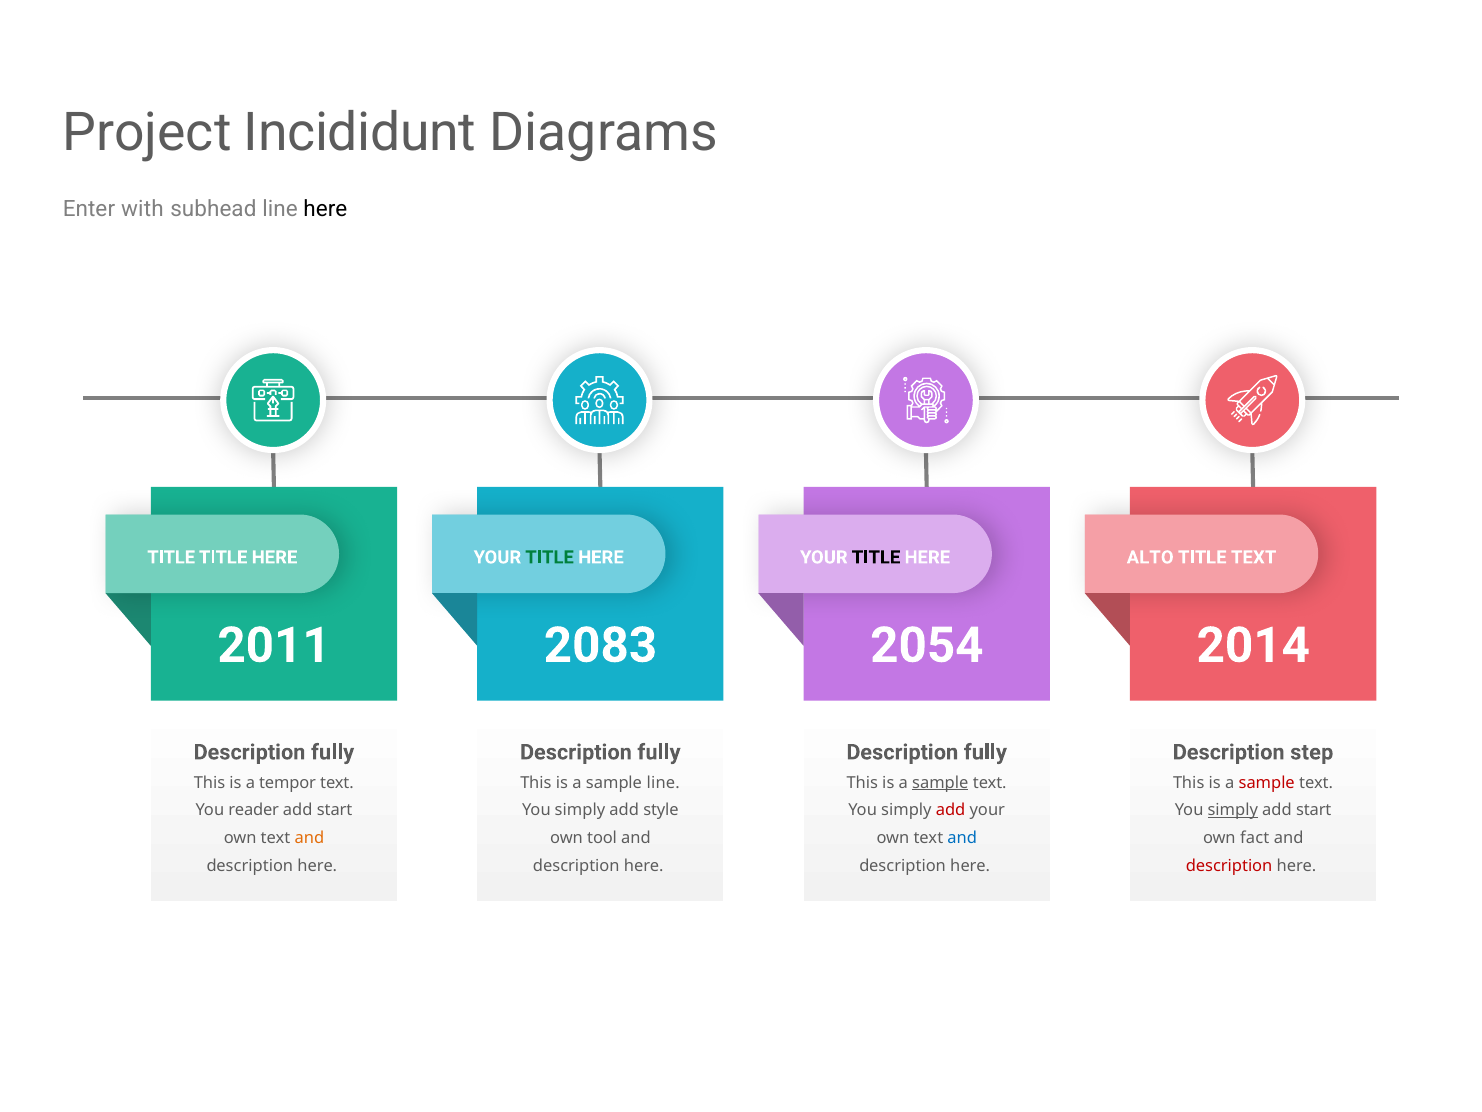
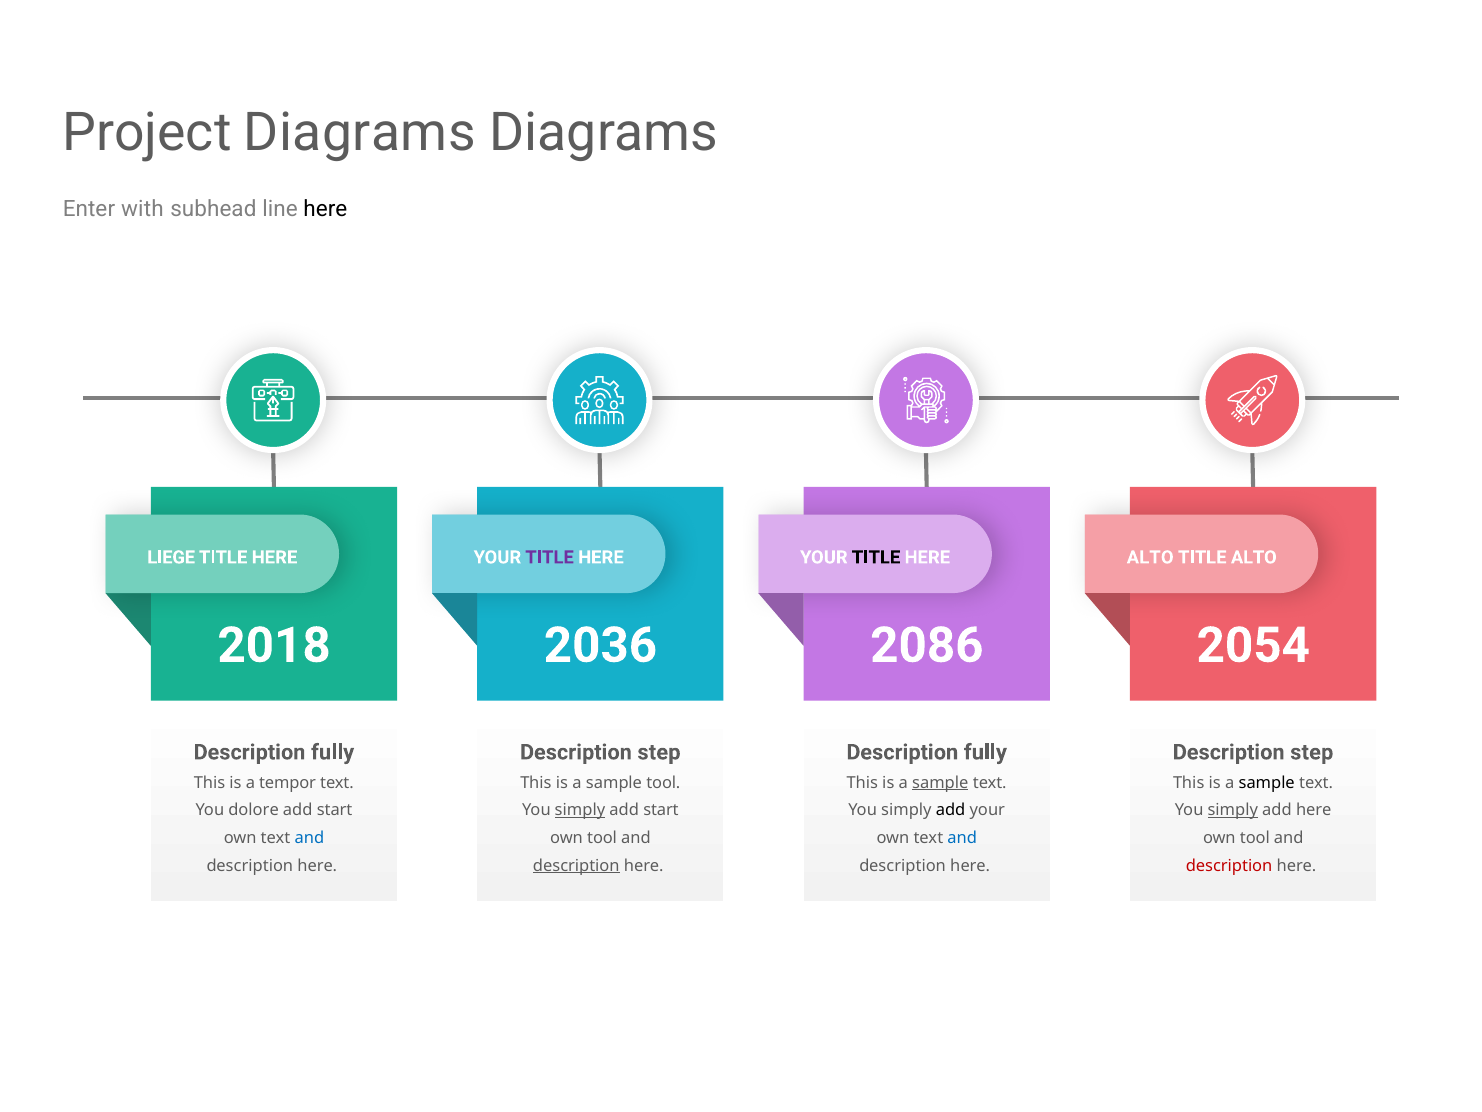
Project Incididunt: Incididunt -> Diagrams
TITLE at (171, 557): TITLE -> LIEGE
TITLE at (550, 557) colour: green -> purple
TITLE TEXT: TEXT -> ALTO
2011: 2011 -> 2018
2083: 2083 -> 2036
2054: 2054 -> 2086
2014: 2014 -> 2054
fully at (659, 752): fully -> step
sample line: line -> tool
sample at (1267, 782) colour: red -> black
reader: reader -> dolore
simply at (580, 810) underline: none -> present
style at (661, 810): style -> start
add at (951, 810) colour: red -> black
start at (1314, 810): start -> here
and at (309, 838) colour: orange -> blue
fact at (1255, 838): fact -> tool
description at (576, 865) underline: none -> present
